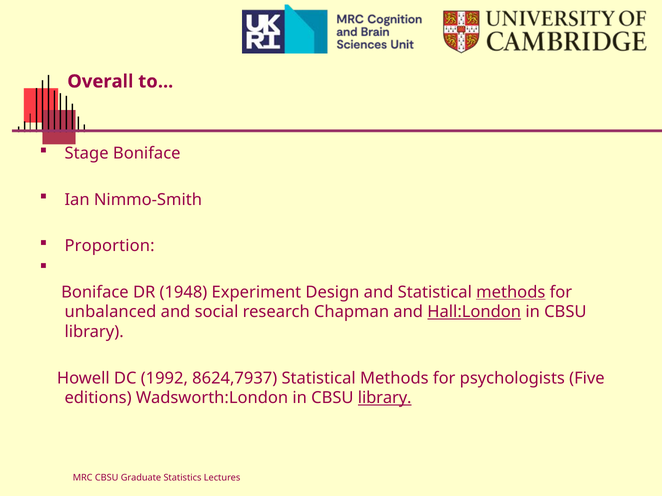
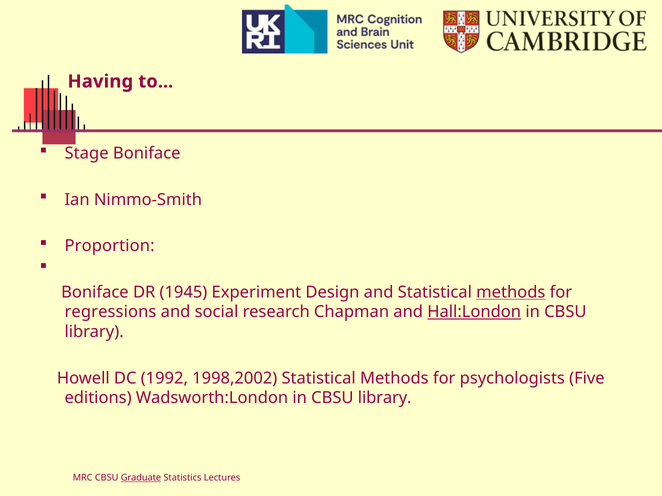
Overall: Overall -> Having
1948: 1948 -> 1945
unbalanced: unbalanced -> regressions
8624,7937: 8624,7937 -> 1998,2002
library at (385, 398) underline: present -> none
Graduate underline: none -> present
